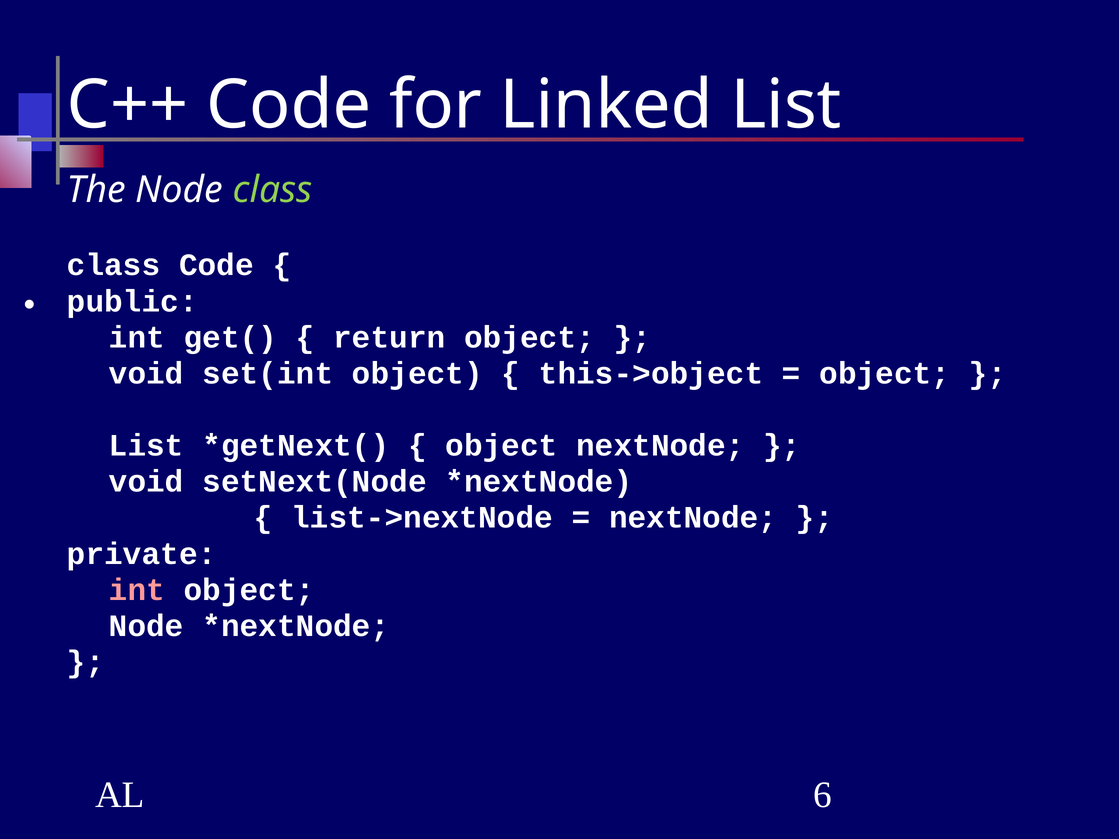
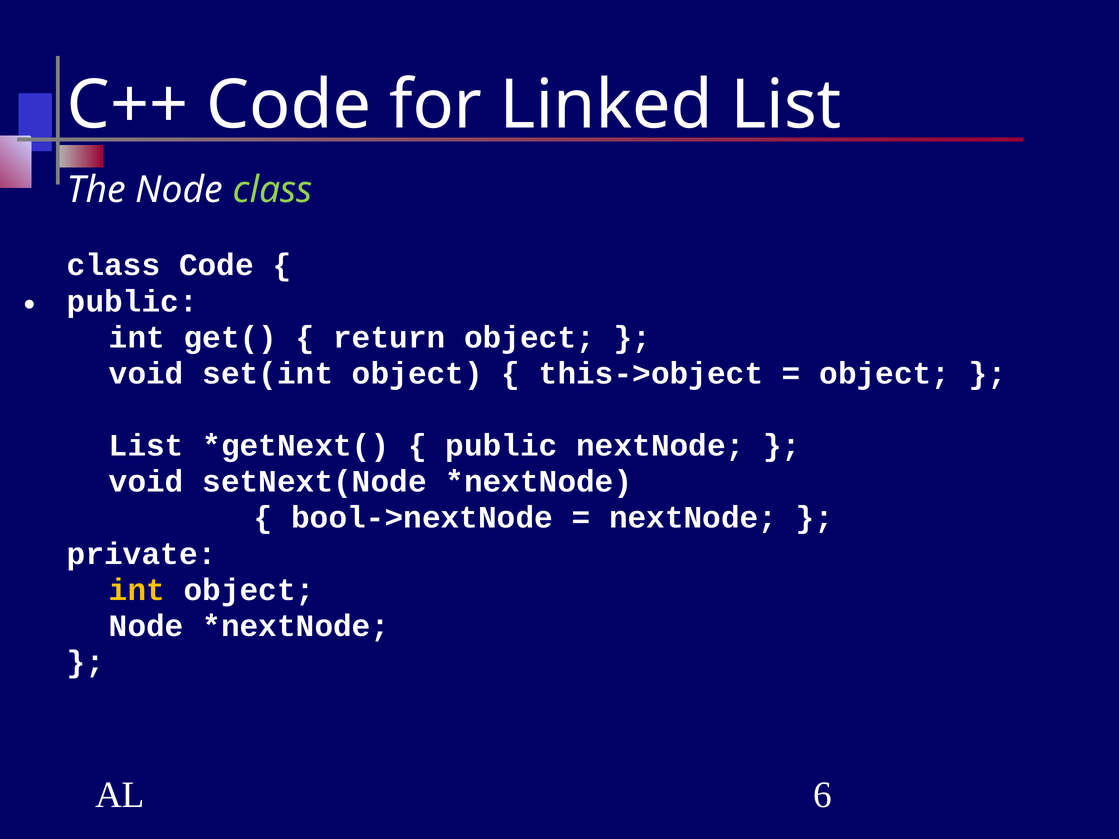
object at (501, 446): object -> public
list->nextNode: list->nextNode -> bool->nextNode
int at (137, 590) colour: pink -> yellow
